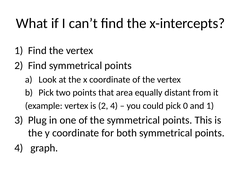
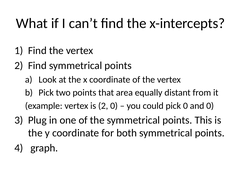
2 4: 4 -> 0
and 1: 1 -> 0
